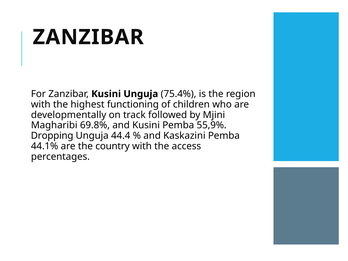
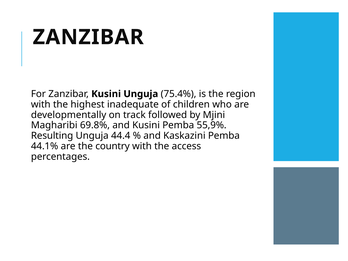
functioning: functioning -> inadequate
Dropping: Dropping -> Resulting
